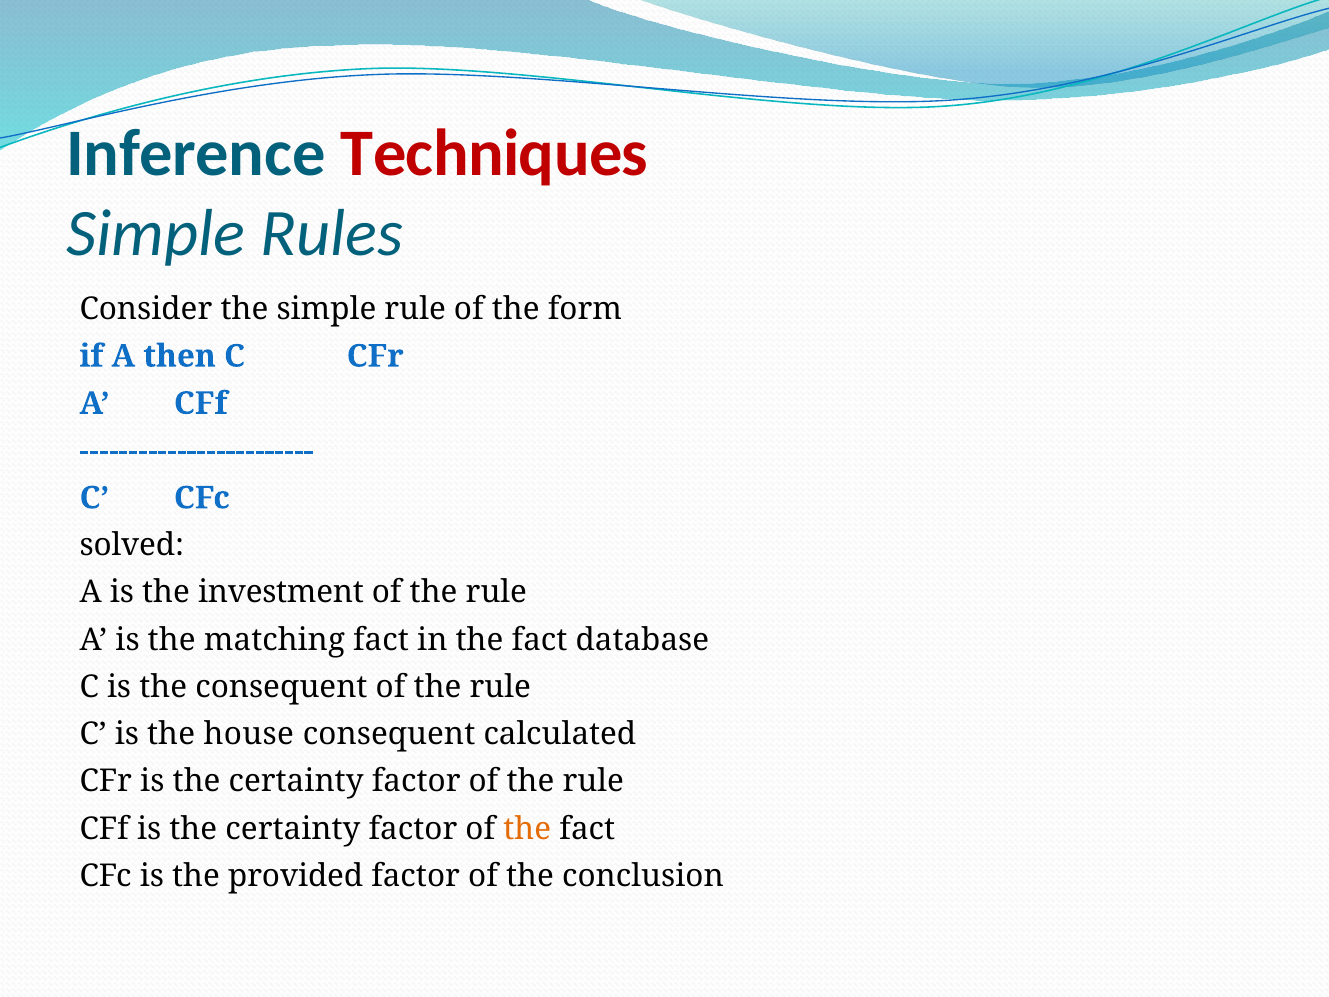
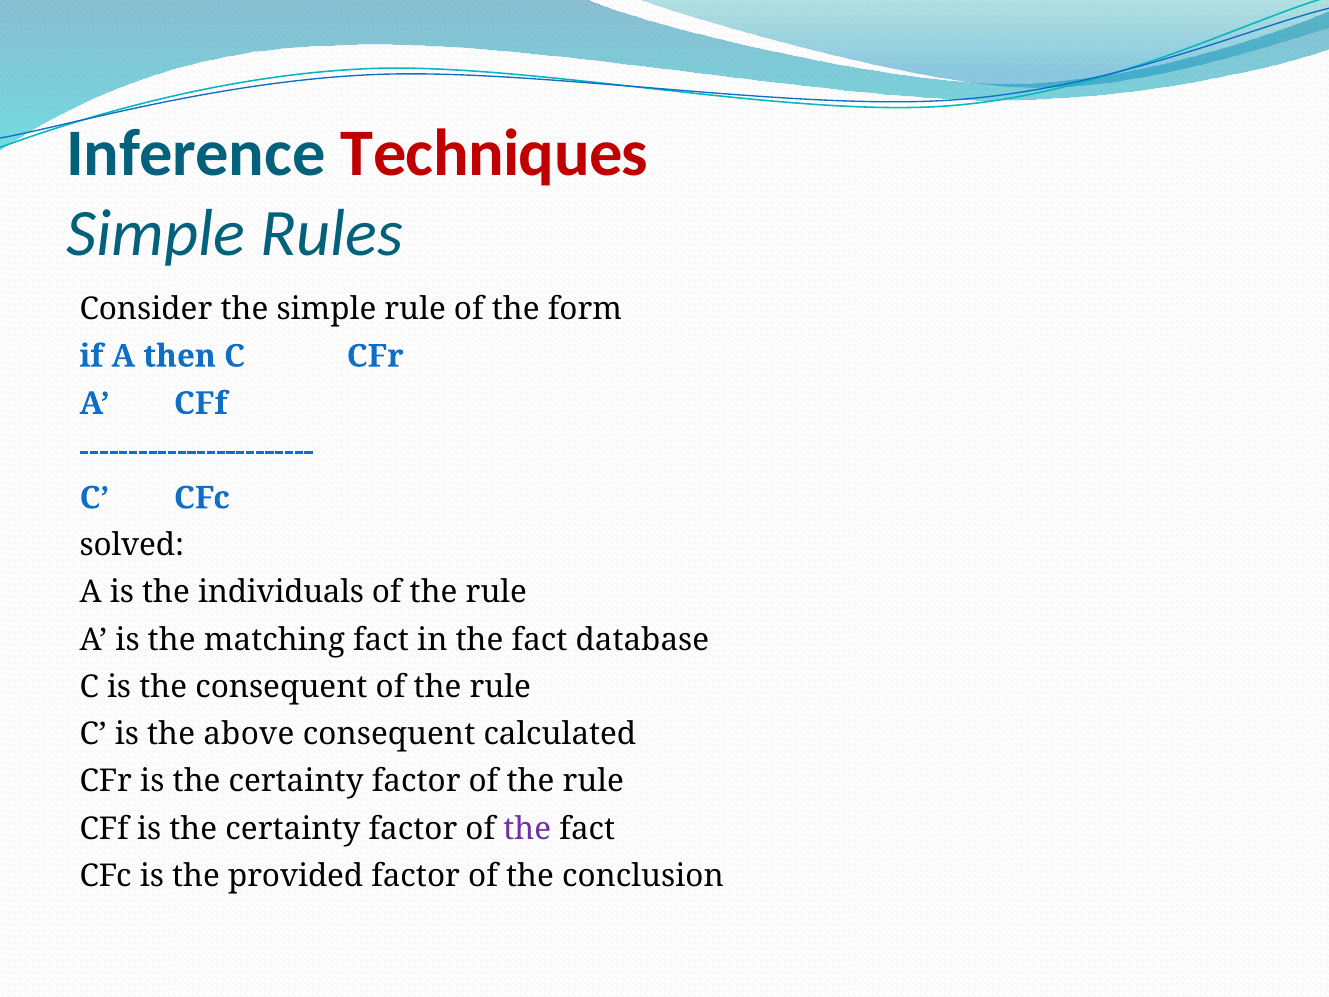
investment: investment -> individuals
house: house -> above
the at (527, 829) colour: orange -> purple
